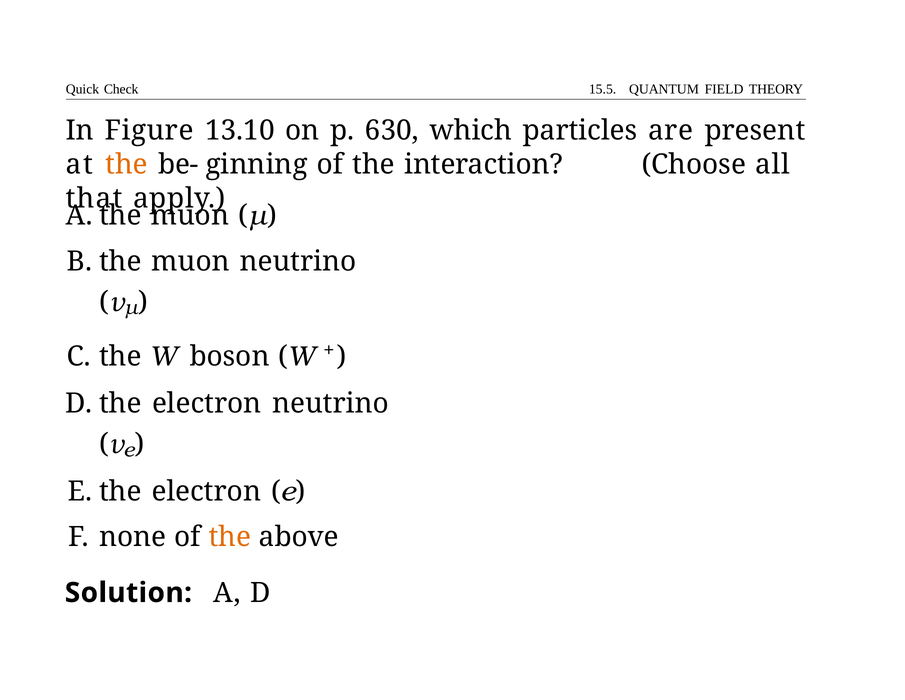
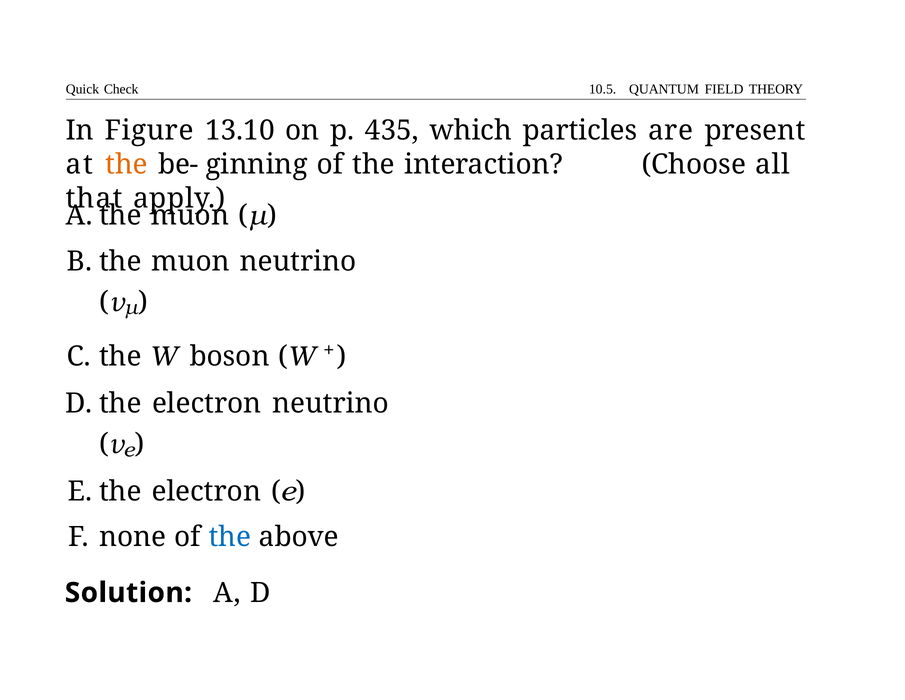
15.5: 15.5 -> 10.5
630: 630 -> 435
the at (230, 536) colour: orange -> blue
